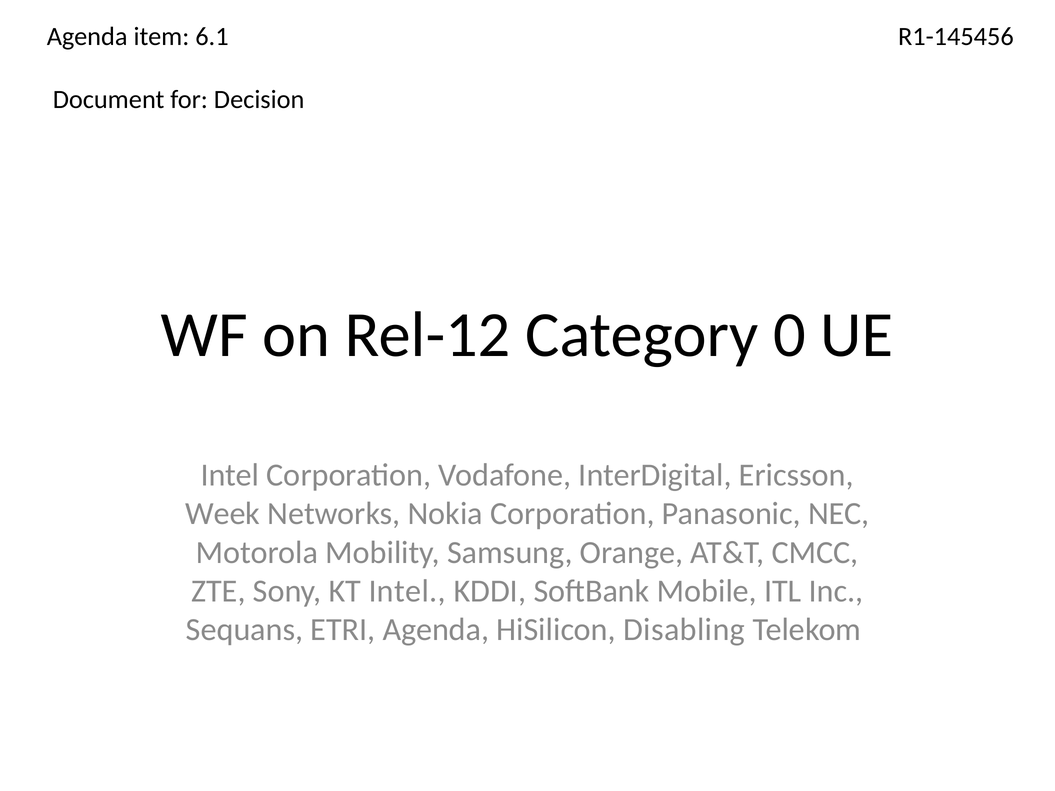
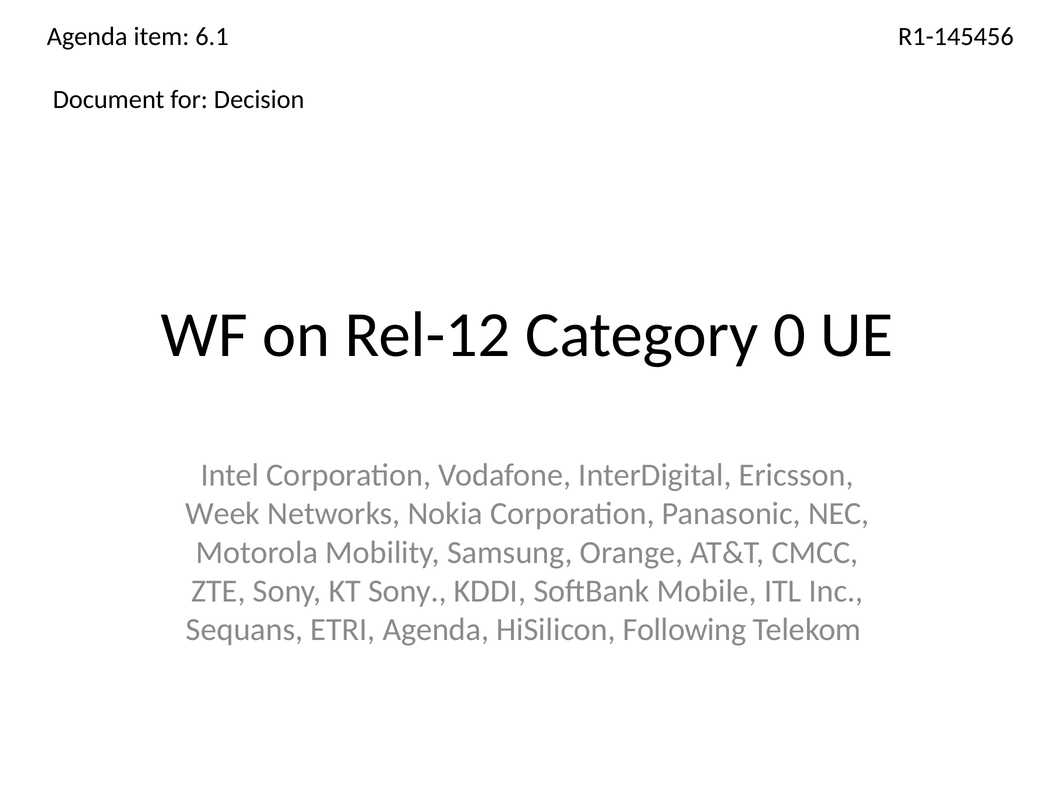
KT Intel: Intel -> Sony
Disabling: Disabling -> Following
